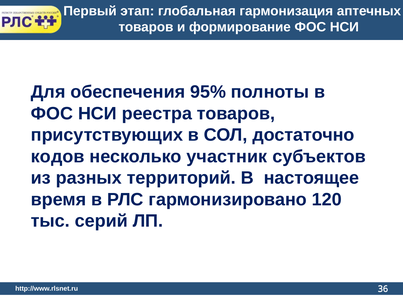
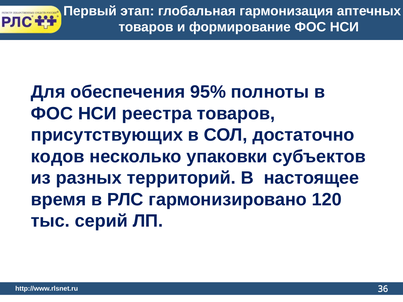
участник: участник -> упаковки
